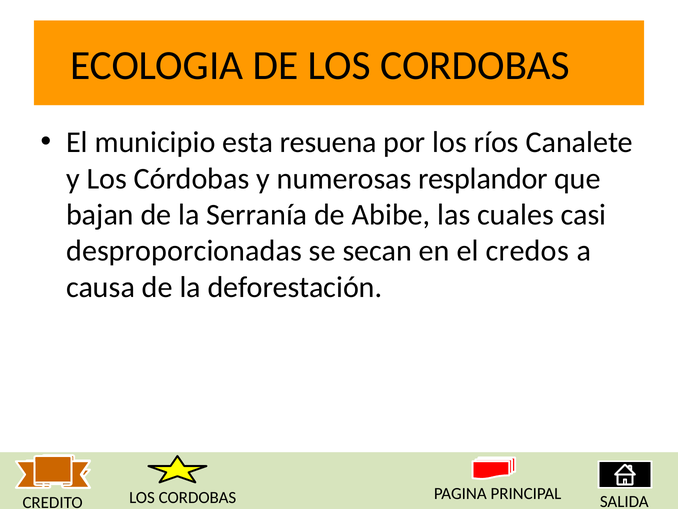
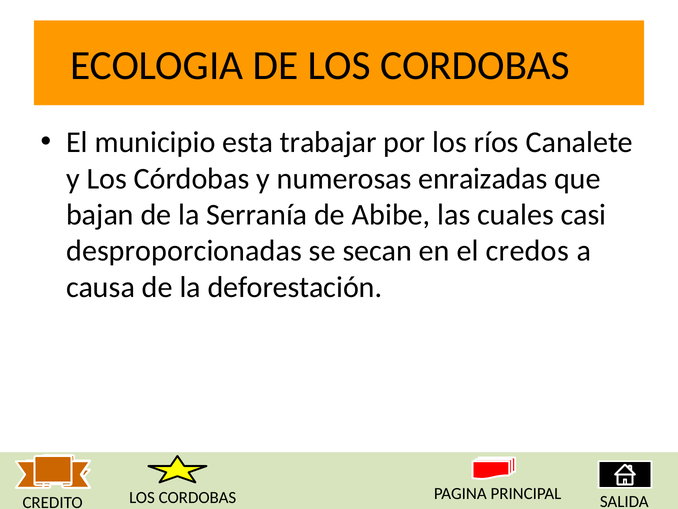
resuena: resuena -> trabajar
resplandor: resplandor -> enraizadas
